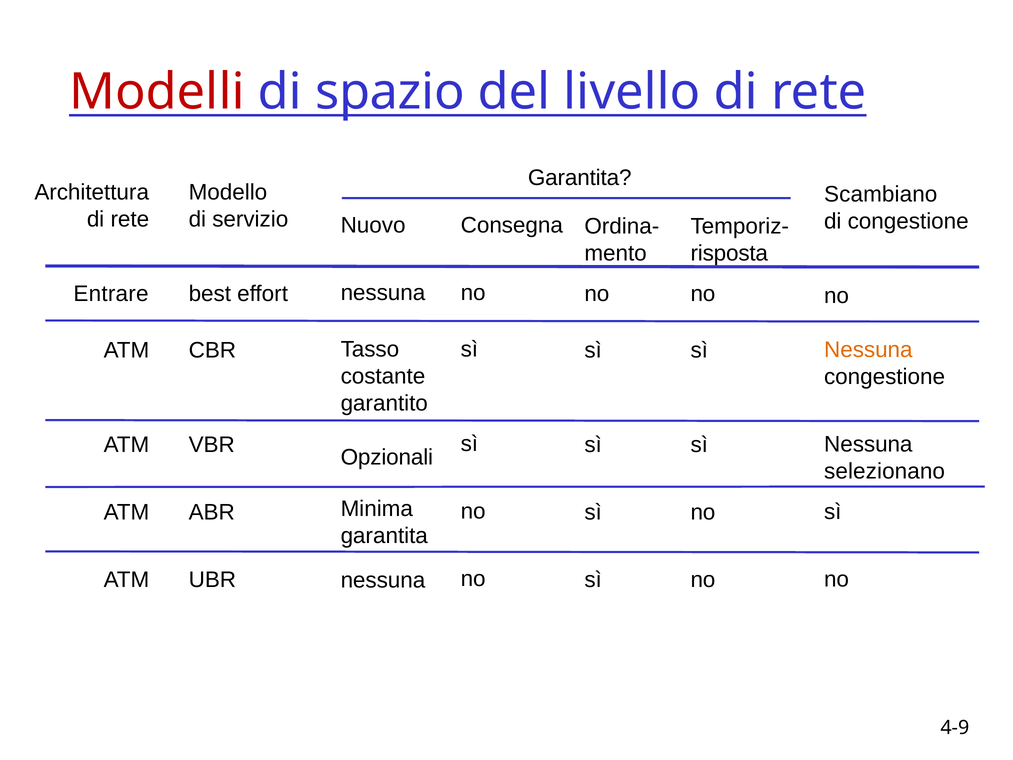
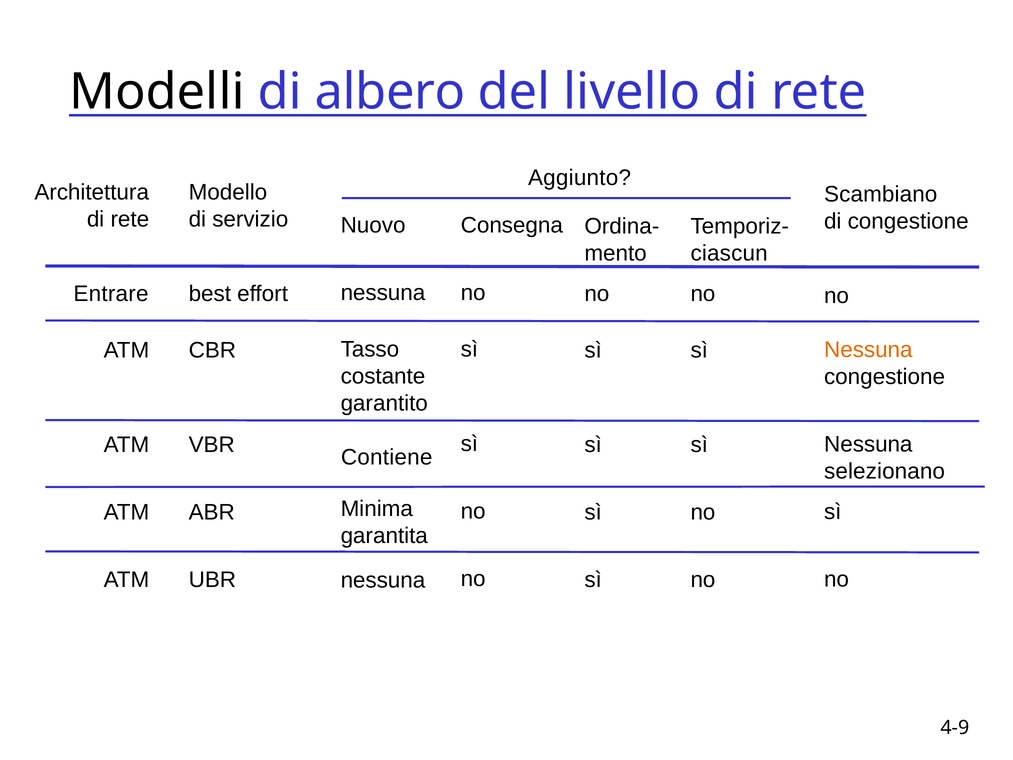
Modelli colour: red -> black
spazio: spazio -> albero
Garantita at (580, 178): Garantita -> Aggiunto
risposta: risposta -> ciascun
Opzionali: Opzionali -> Contiene
